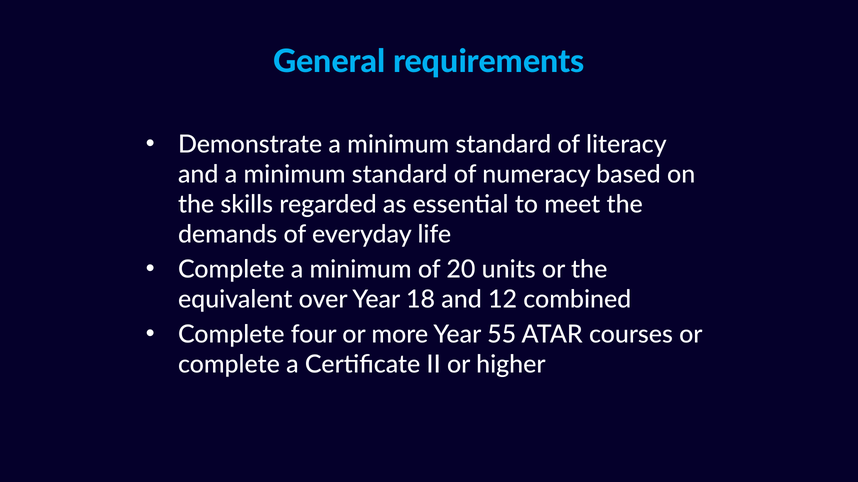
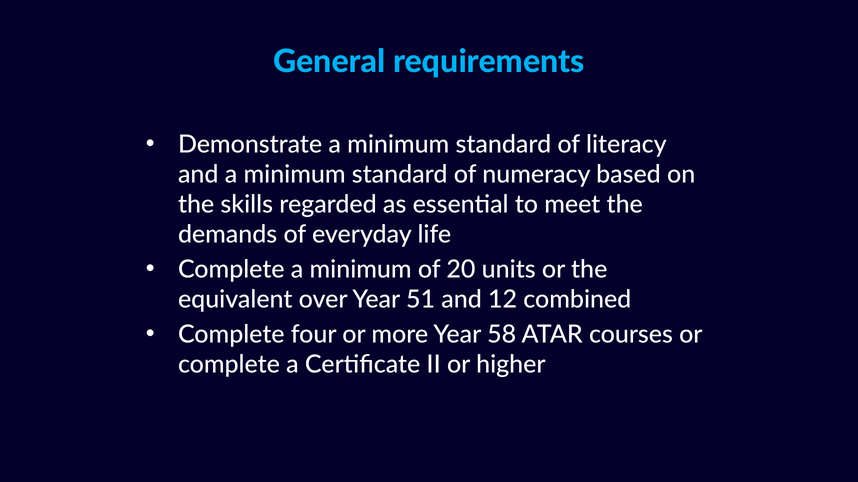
18: 18 -> 51
55: 55 -> 58
